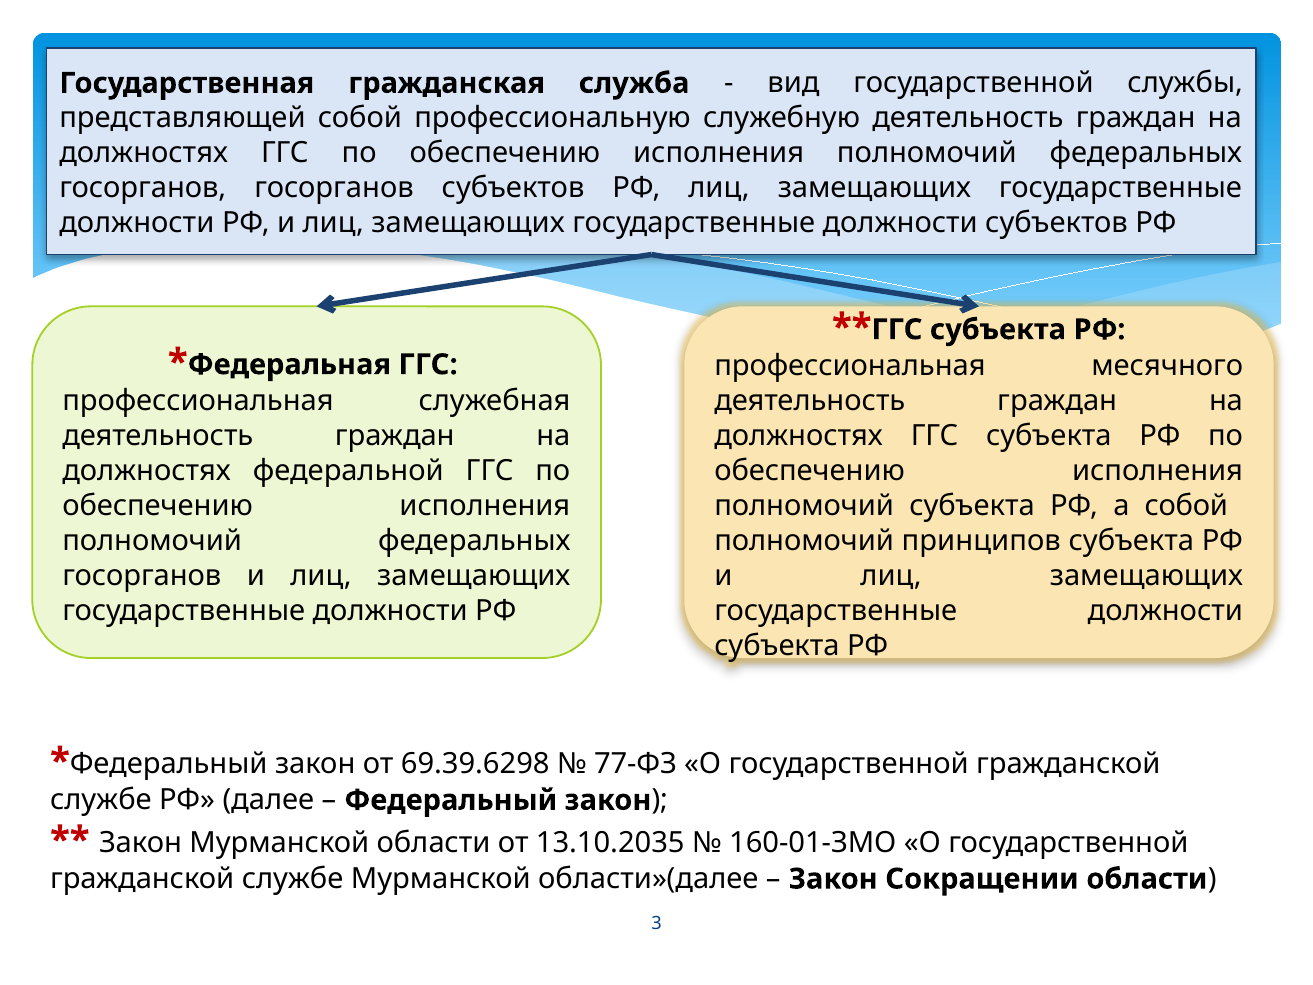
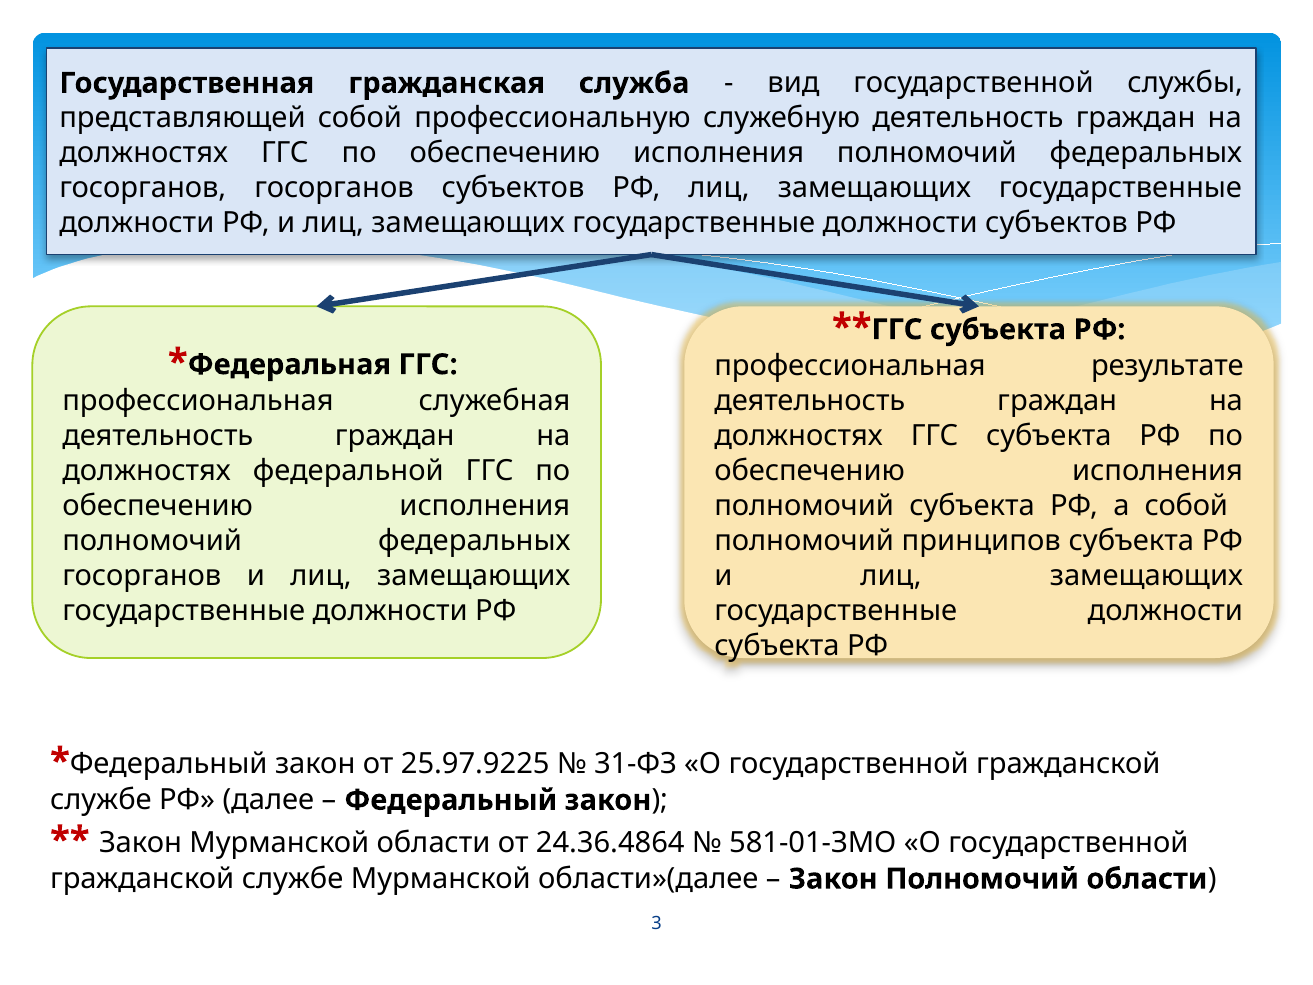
месячного: месячного -> результате
69.39.6298: 69.39.6298 -> 25.97.9225
77-ФЗ: 77-ФЗ -> 31-ФЗ
13.10.2035: 13.10.2035 -> 24.36.4864
160-01-ЗМО: 160-01-ЗМО -> 581-01-ЗМО
Закон Сокращении: Сокращении -> Полномочий
